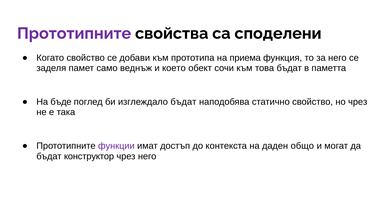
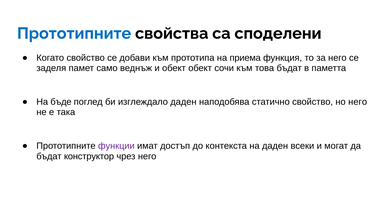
Прототипните at (74, 34) colour: purple -> blue
и което: което -> обект
изглеждало бъдат: бъдат -> даден
но чрез: чрез -> него
общо: общо -> всеки
